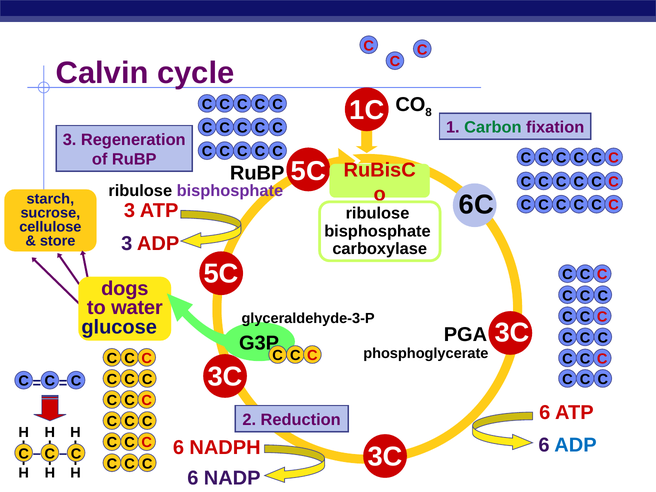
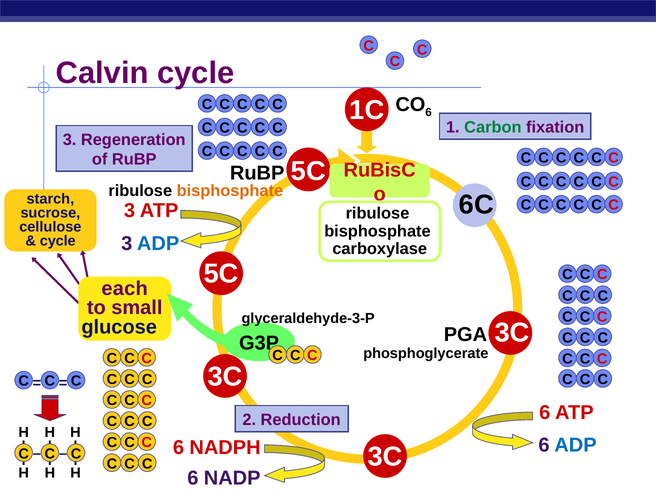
8 at (429, 112): 8 -> 6
bisphosphate at (230, 191) colour: purple -> orange
store at (58, 241): store -> cycle
ADP at (158, 244) colour: red -> blue
dogs: dogs -> each
water: water -> small
